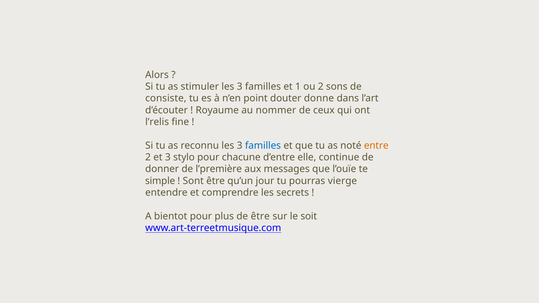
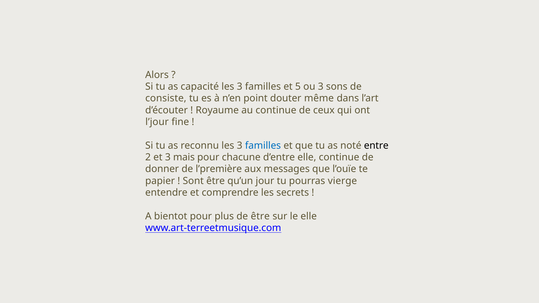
stimuler: stimuler -> capacité
1: 1 -> 5
ou 2: 2 -> 3
donne: donne -> même
au nommer: nommer -> continue
l’relis: l’relis -> l’jour
entre colour: orange -> black
stylo: stylo -> mais
simple: simple -> papier
le soit: soit -> elle
